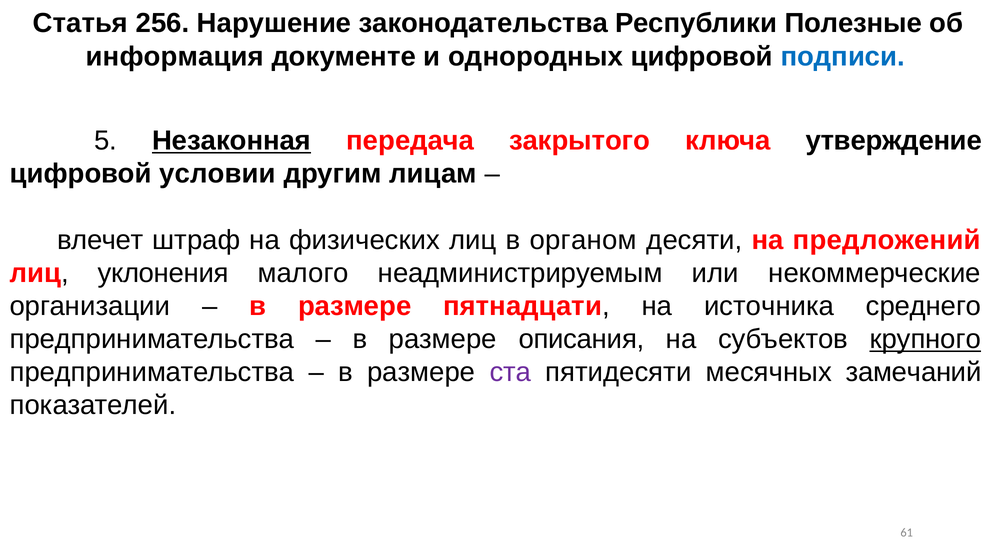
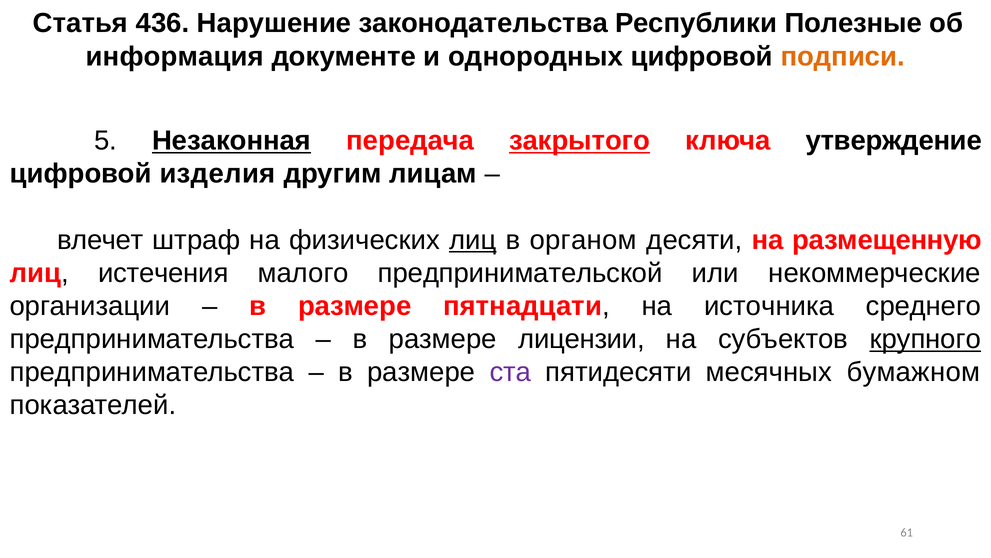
256: 256 -> 436
подписи colour: blue -> orange
закрытого underline: none -> present
условии: условии -> изделия
лиц at (473, 240) underline: none -> present
предложений: предложений -> размещенную
уклонения: уклонения -> истечения
неадминистрируемым: неадминистрируемым -> предпринимательской
описания: описания -> лицензии
замечаний: замечаний -> бумажном
